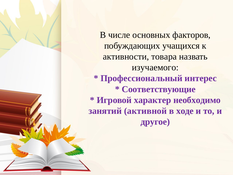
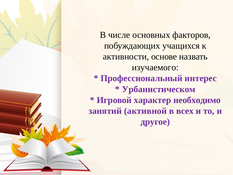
товара: товара -> основе
Соответствующие: Соответствующие -> Урбанистическом
ходе: ходе -> всех
